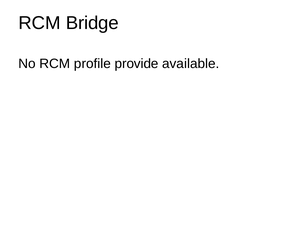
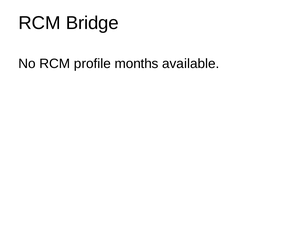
provide: provide -> months
